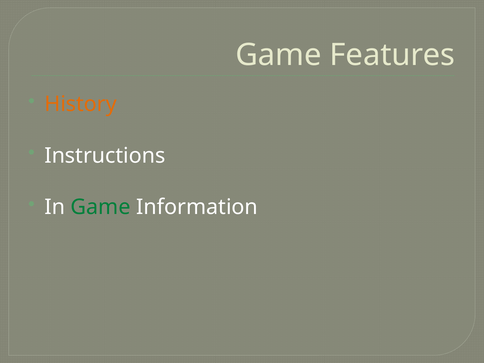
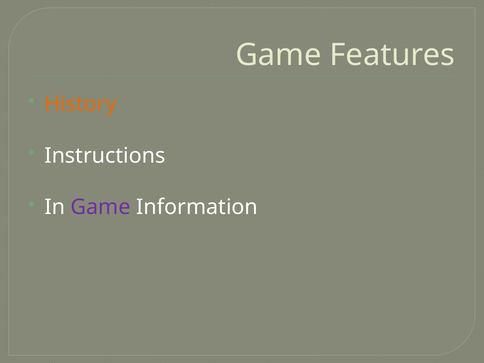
Game at (101, 207) colour: green -> purple
